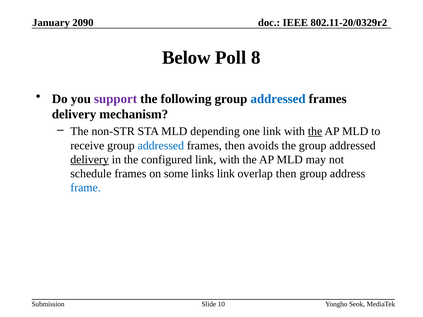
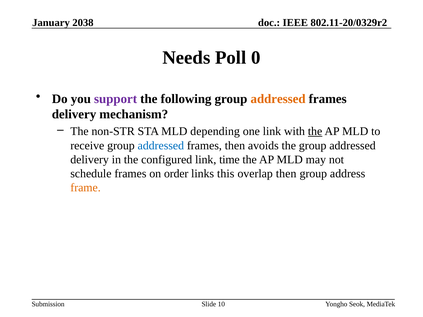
2090: 2090 -> 2038
Below: Below -> Needs
8: 8 -> 0
addressed at (278, 99) colour: blue -> orange
delivery at (90, 160) underline: present -> none
configured link with: with -> time
some: some -> order
links link: link -> this
frame colour: blue -> orange
